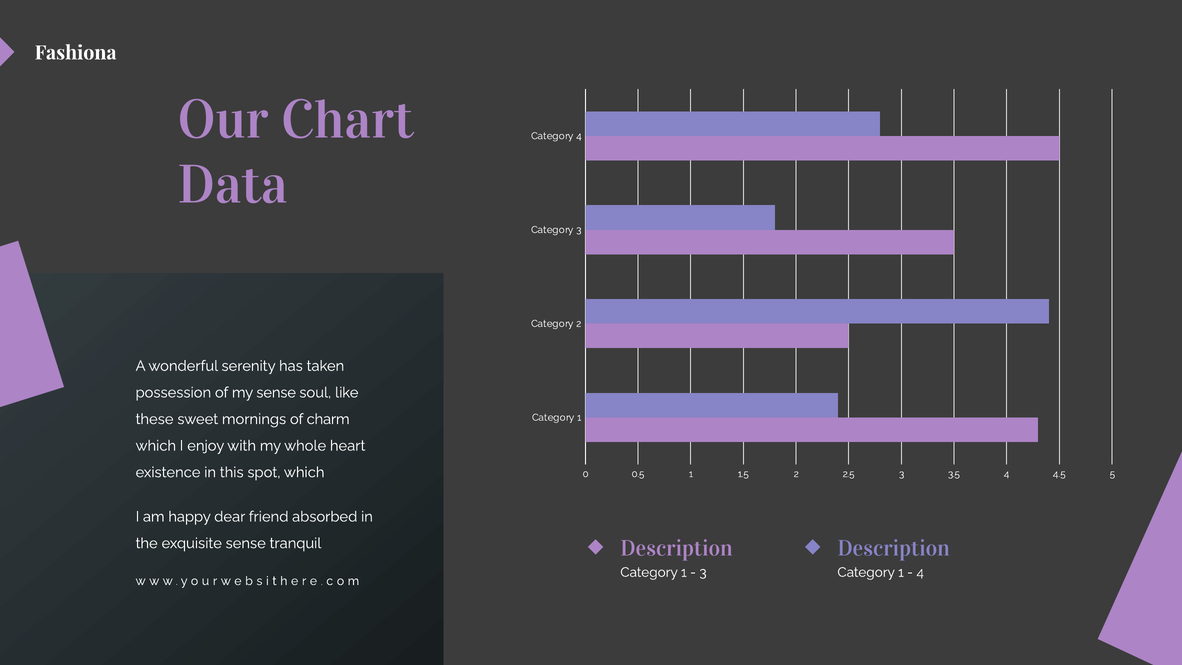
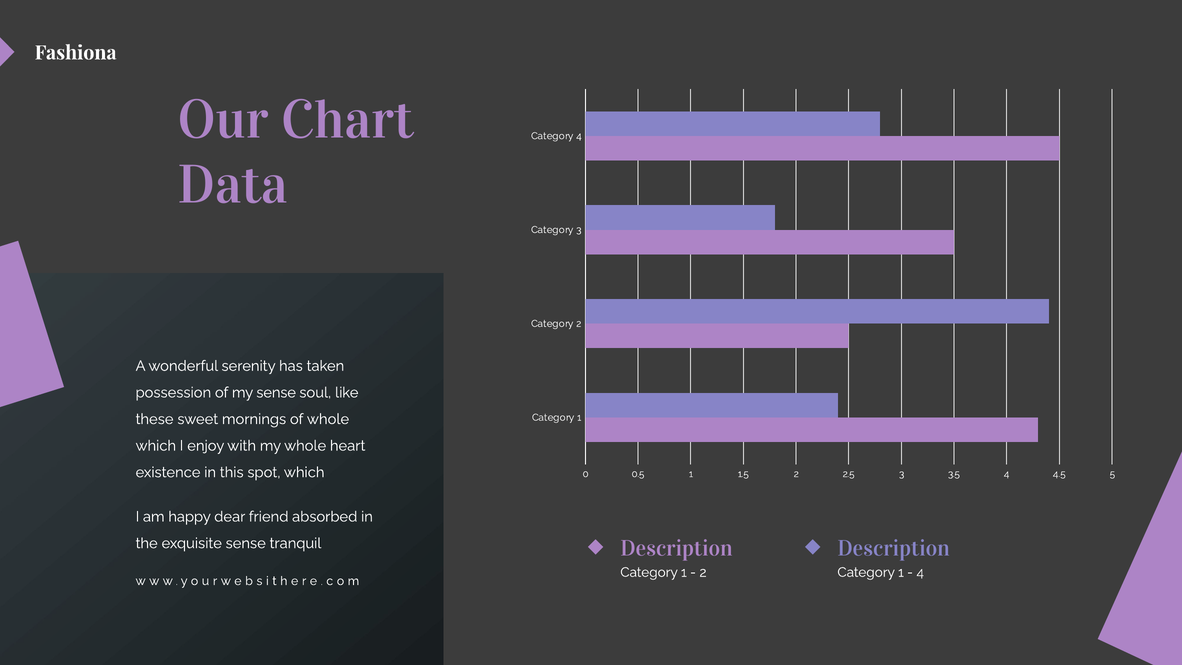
of charm: charm -> whole
3 at (703, 572): 3 -> 2
